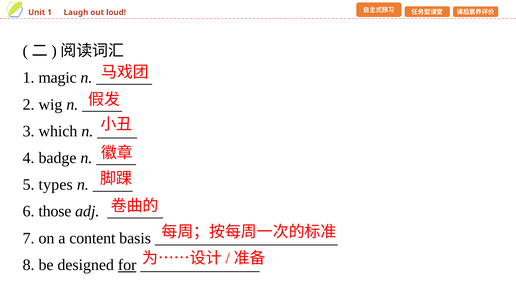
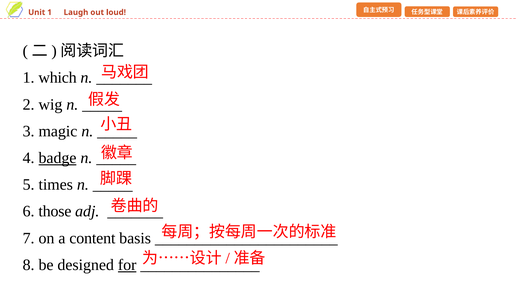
magic: magic -> which
which: which -> magic
badge underline: none -> present
types: types -> times
